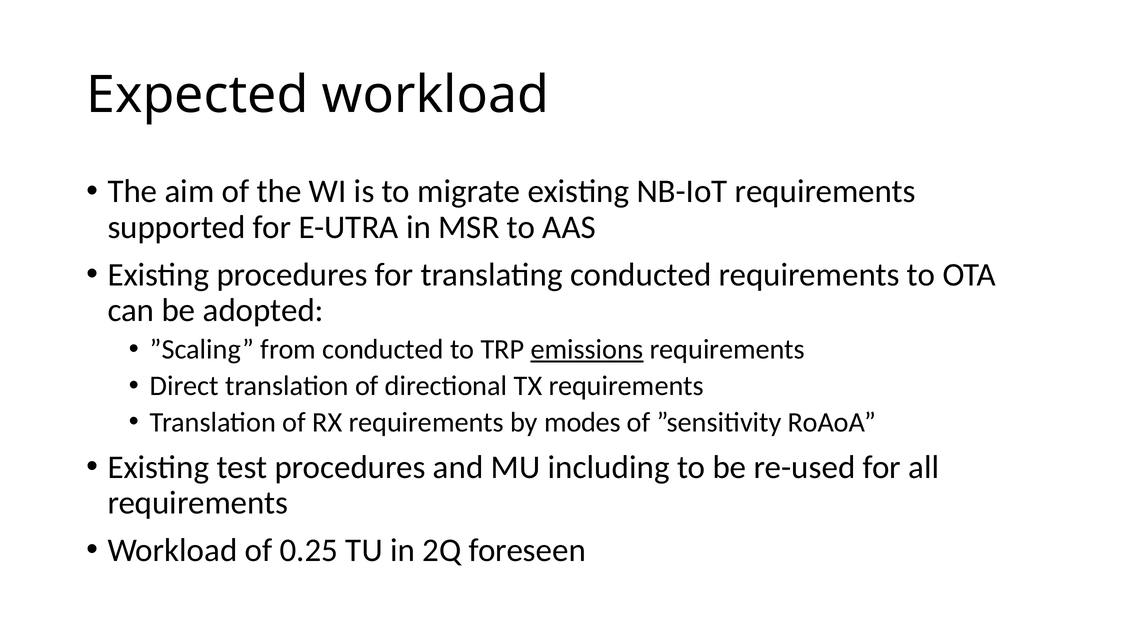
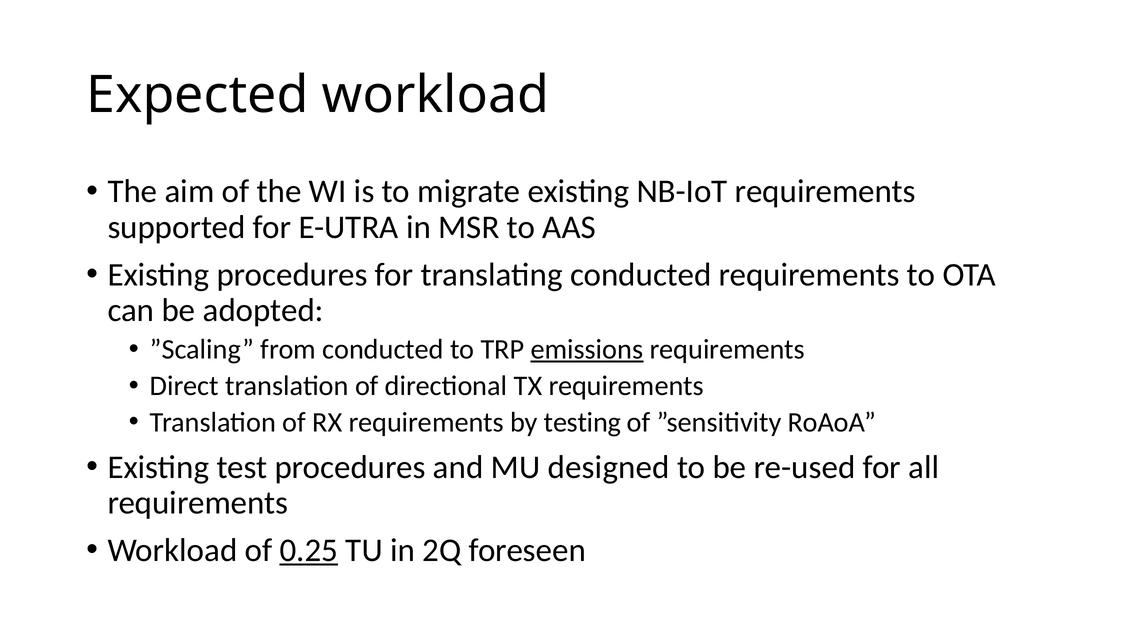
modes: modes -> testing
including: including -> designed
0.25 underline: none -> present
